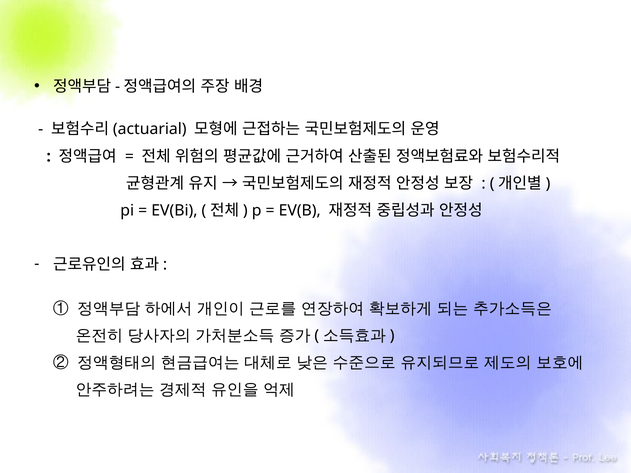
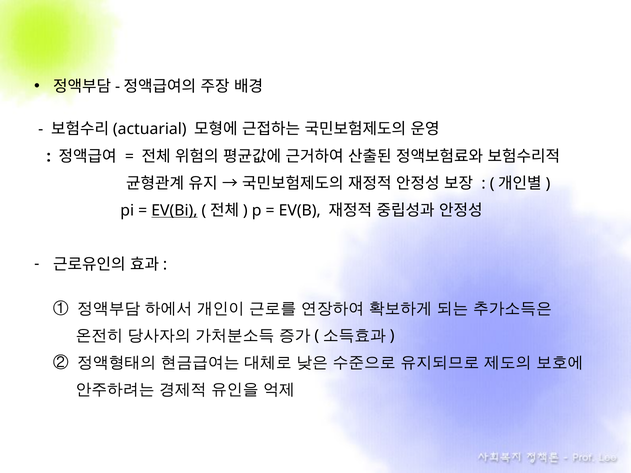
EV(Bi underline: none -> present
